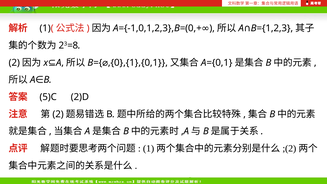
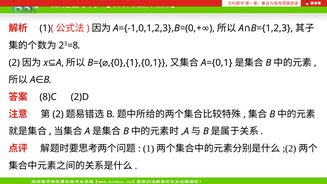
5)C: 5)C -> 8)C
